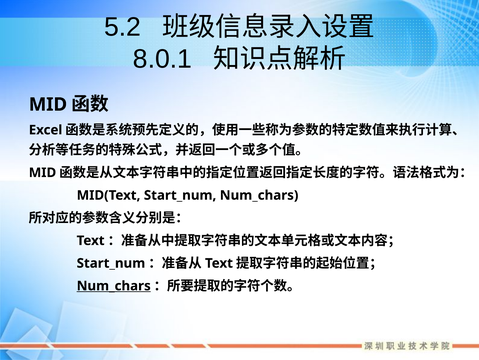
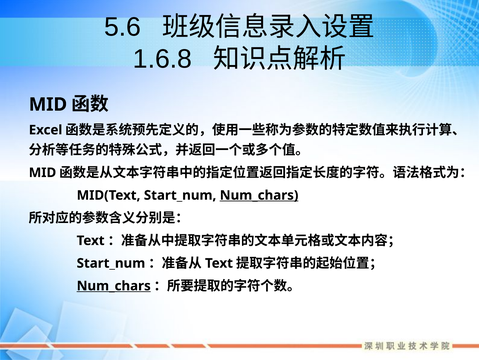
5.2: 5.2 -> 5.6
8.0.1: 8.0.1 -> 1.6.8
Num_chars at (259, 195) underline: none -> present
